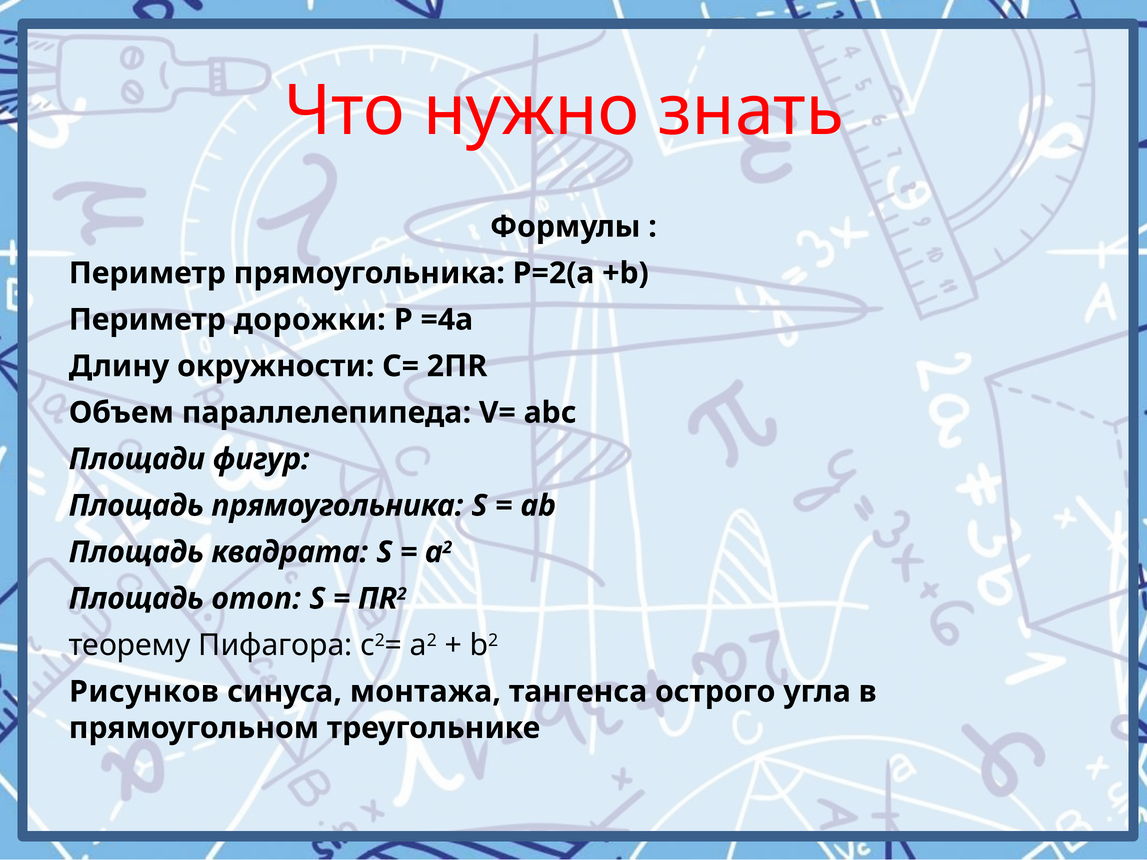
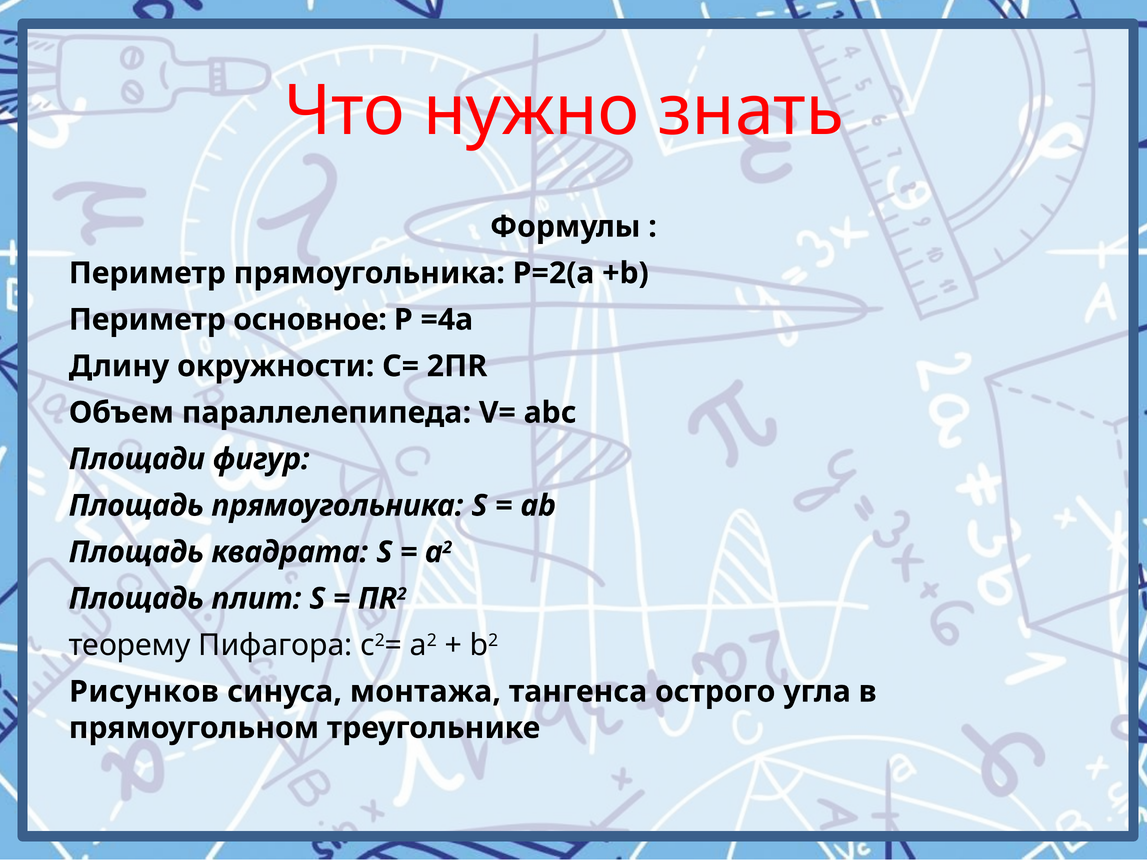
дорожки: дорожки -> основное
отоп: отоп -> плит
